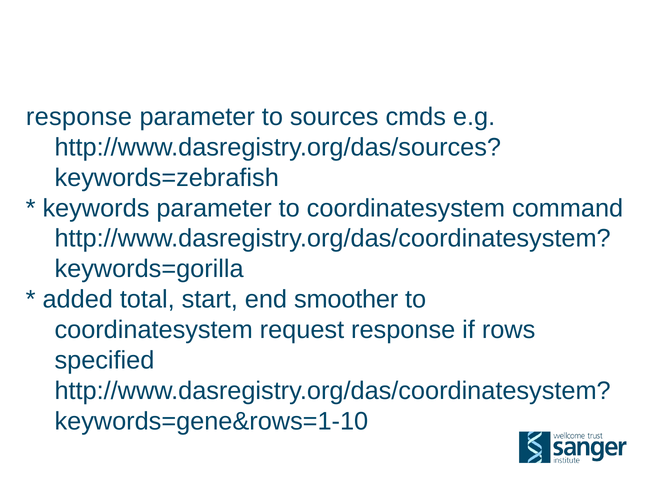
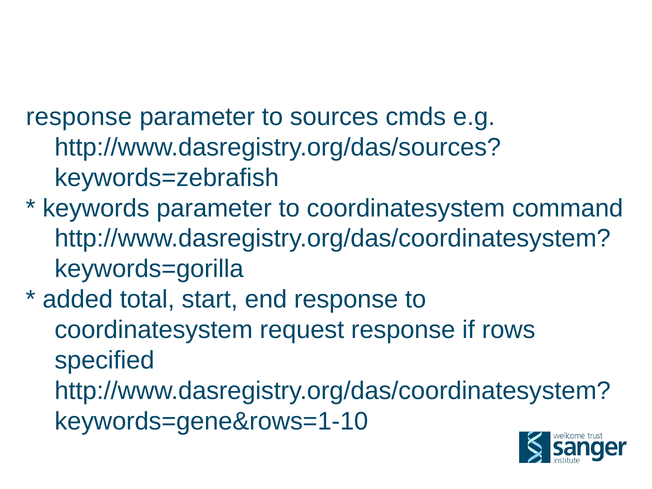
end smoother: smoother -> response
